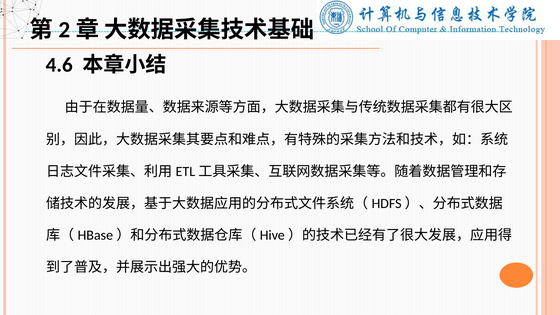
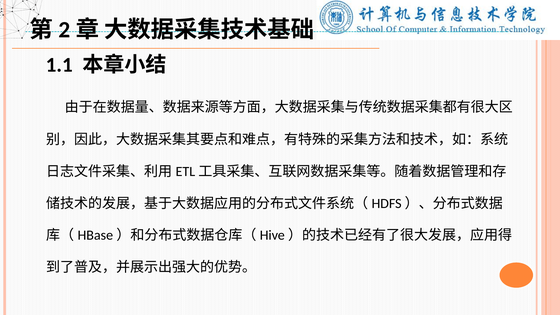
4.6: 4.6 -> 1.1
